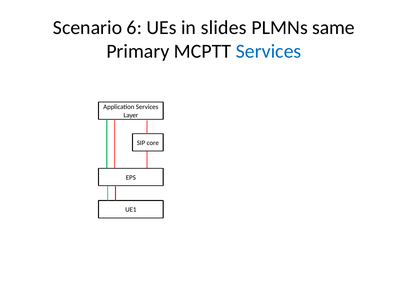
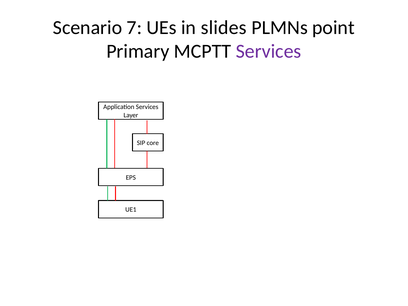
6: 6 -> 7
same: same -> point
Services at (269, 51) colour: blue -> purple
